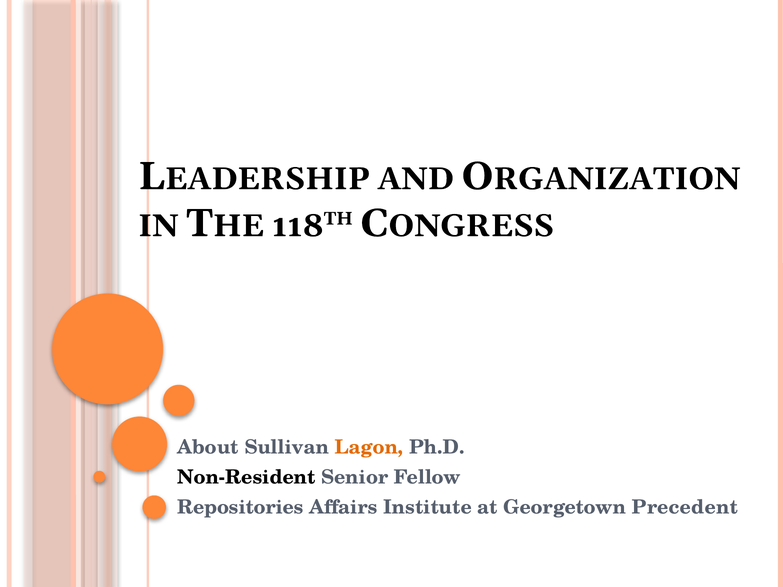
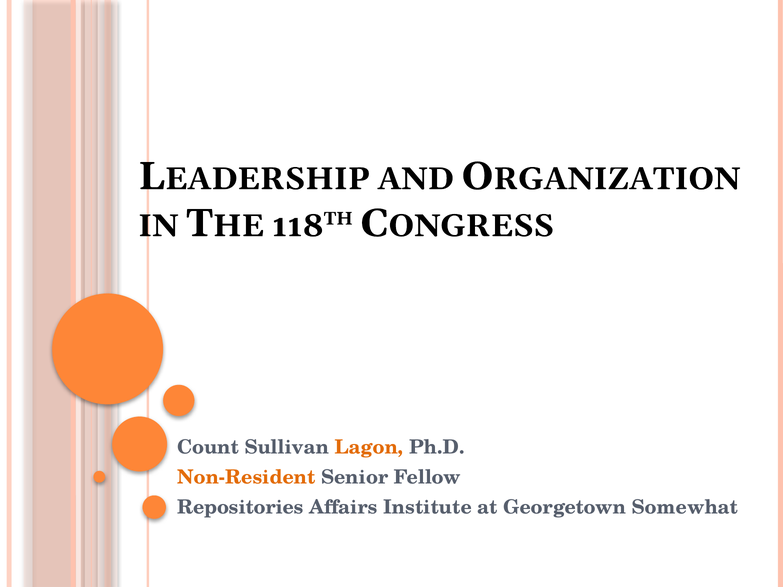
About: About -> Count
Non-Resident colour: black -> orange
Precedent: Precedent -> Somewhat
